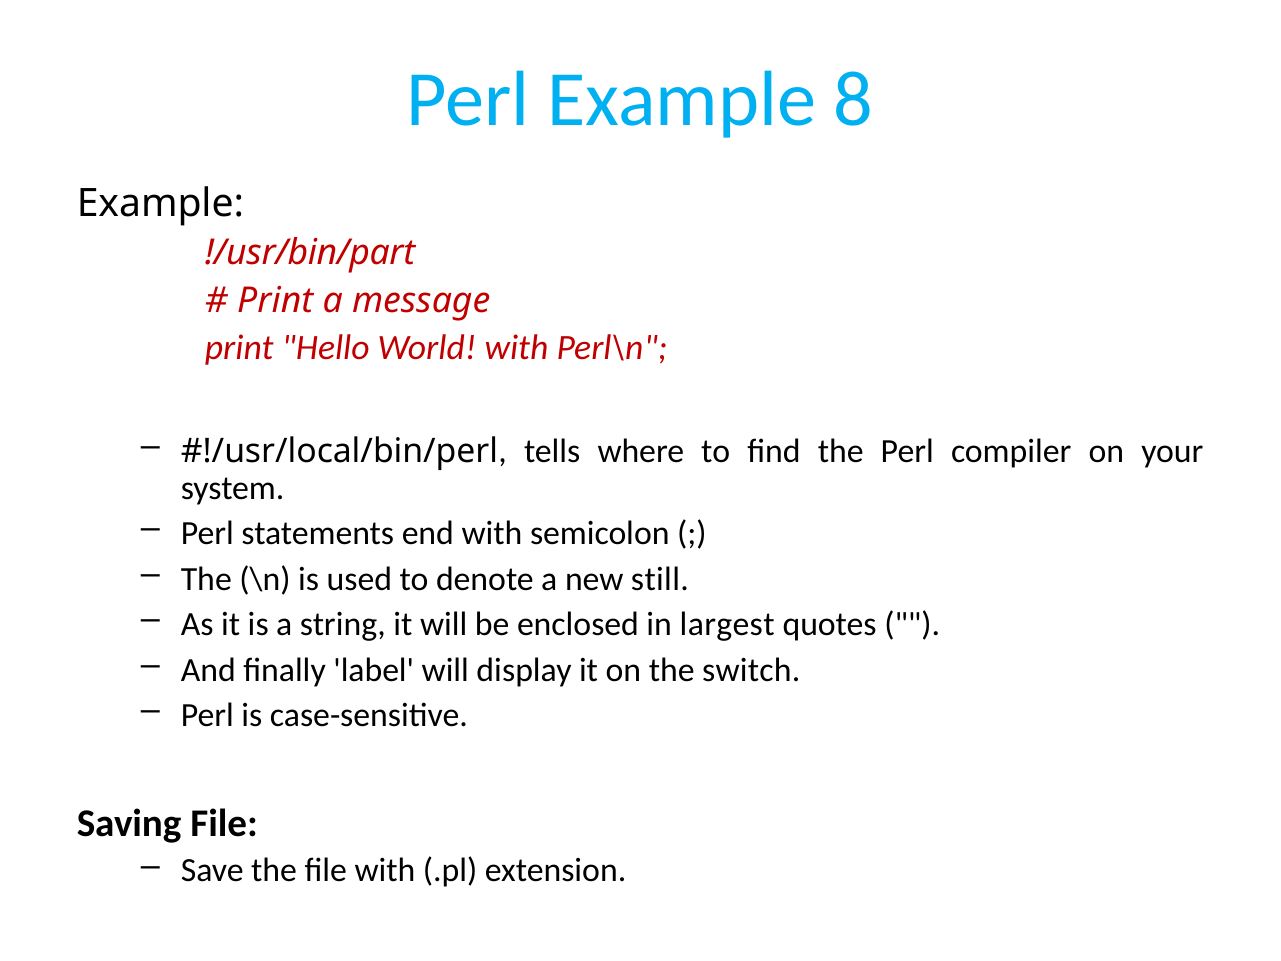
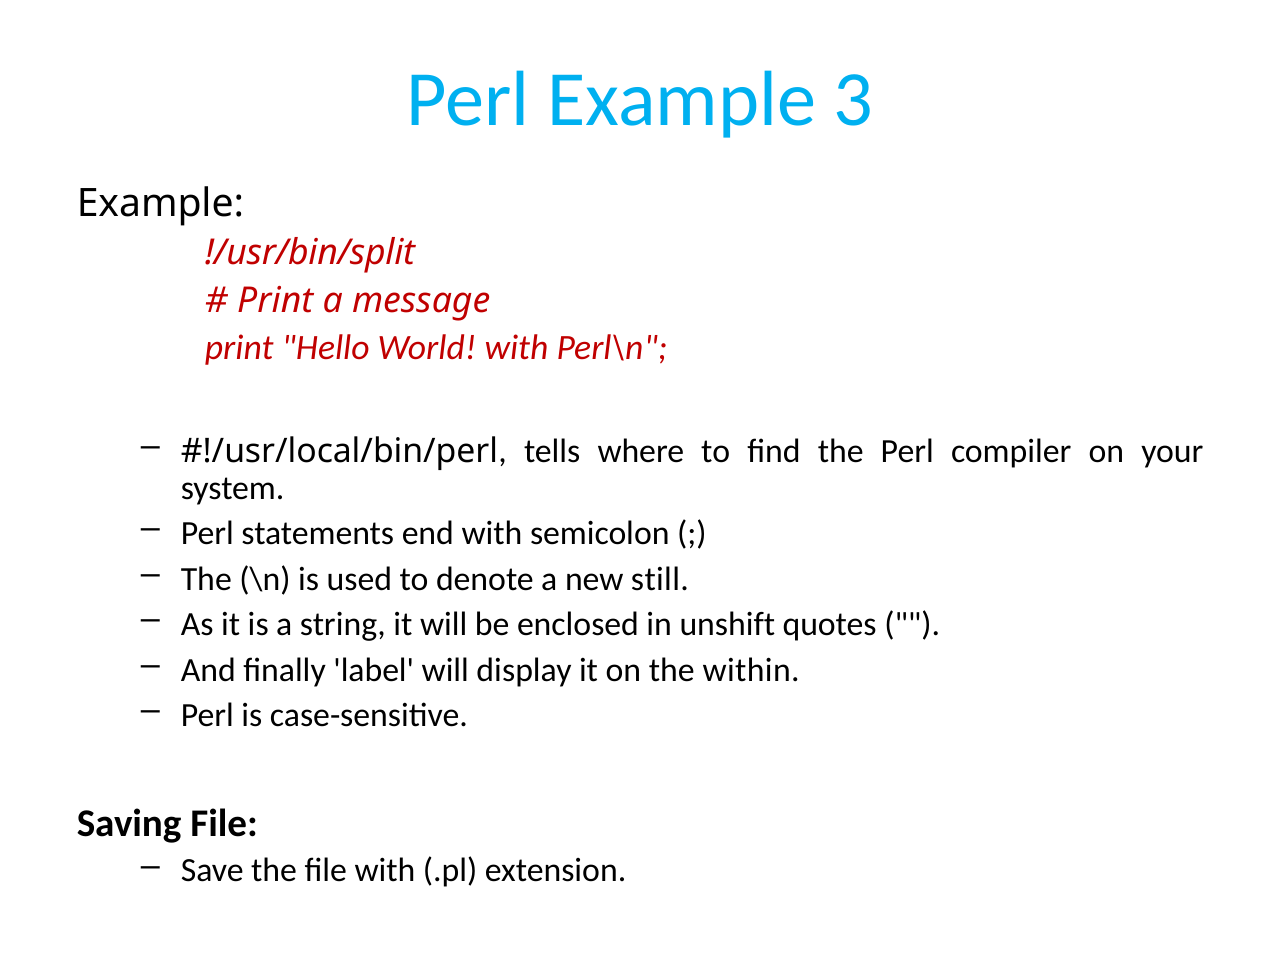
8: 8 -> 3
!/usr/bin/part: !/usr/bin/part -> !/usr/bin/split
largest: largest -> unshift
switch: switch -> within
